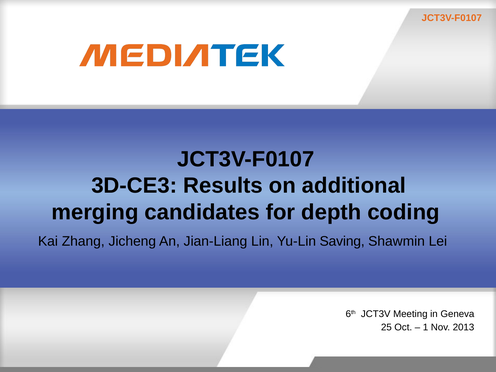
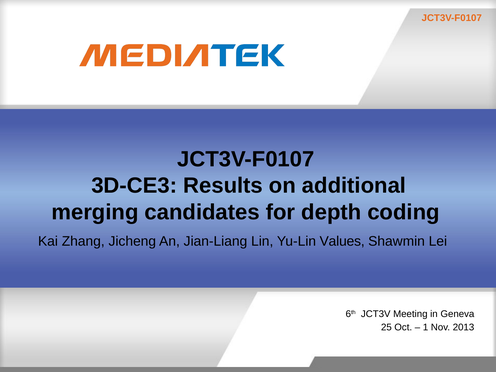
Saving: Saving -> Values
